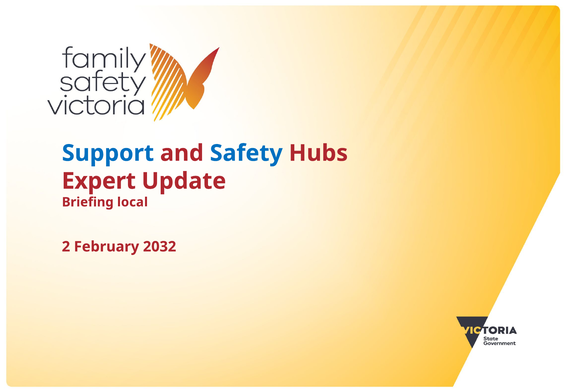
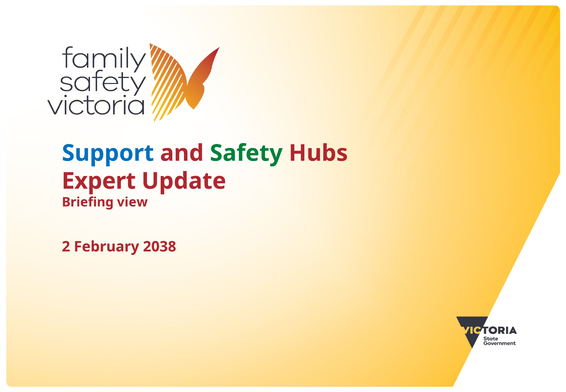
Safety colour: blue -> green
local: local -> view
2032: 2032 -> 2038
